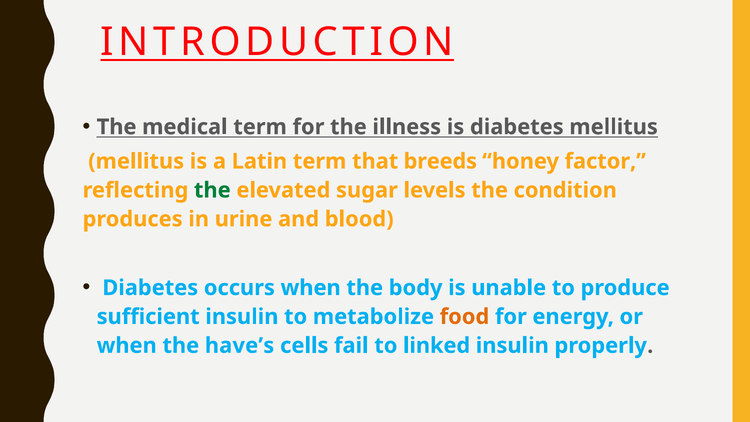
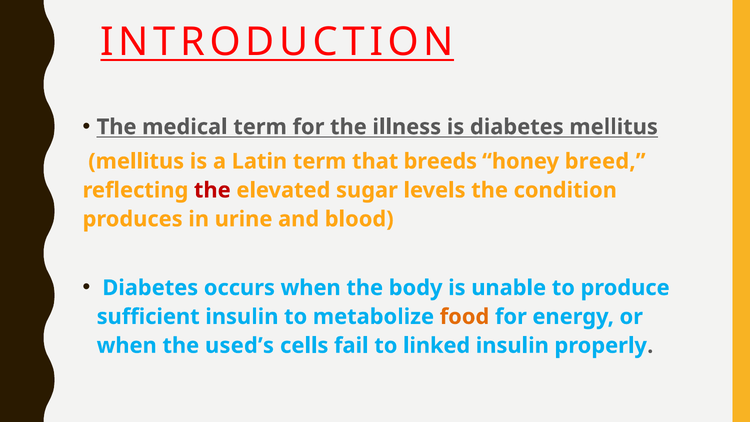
factor: factor -> breed
the at (212, 190) colour: green -> red
have’s: have’s -> used’s
